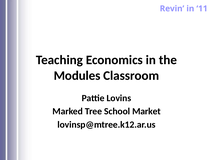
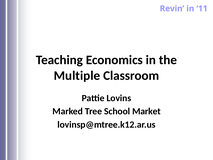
Modules: Modules -> Multiple
